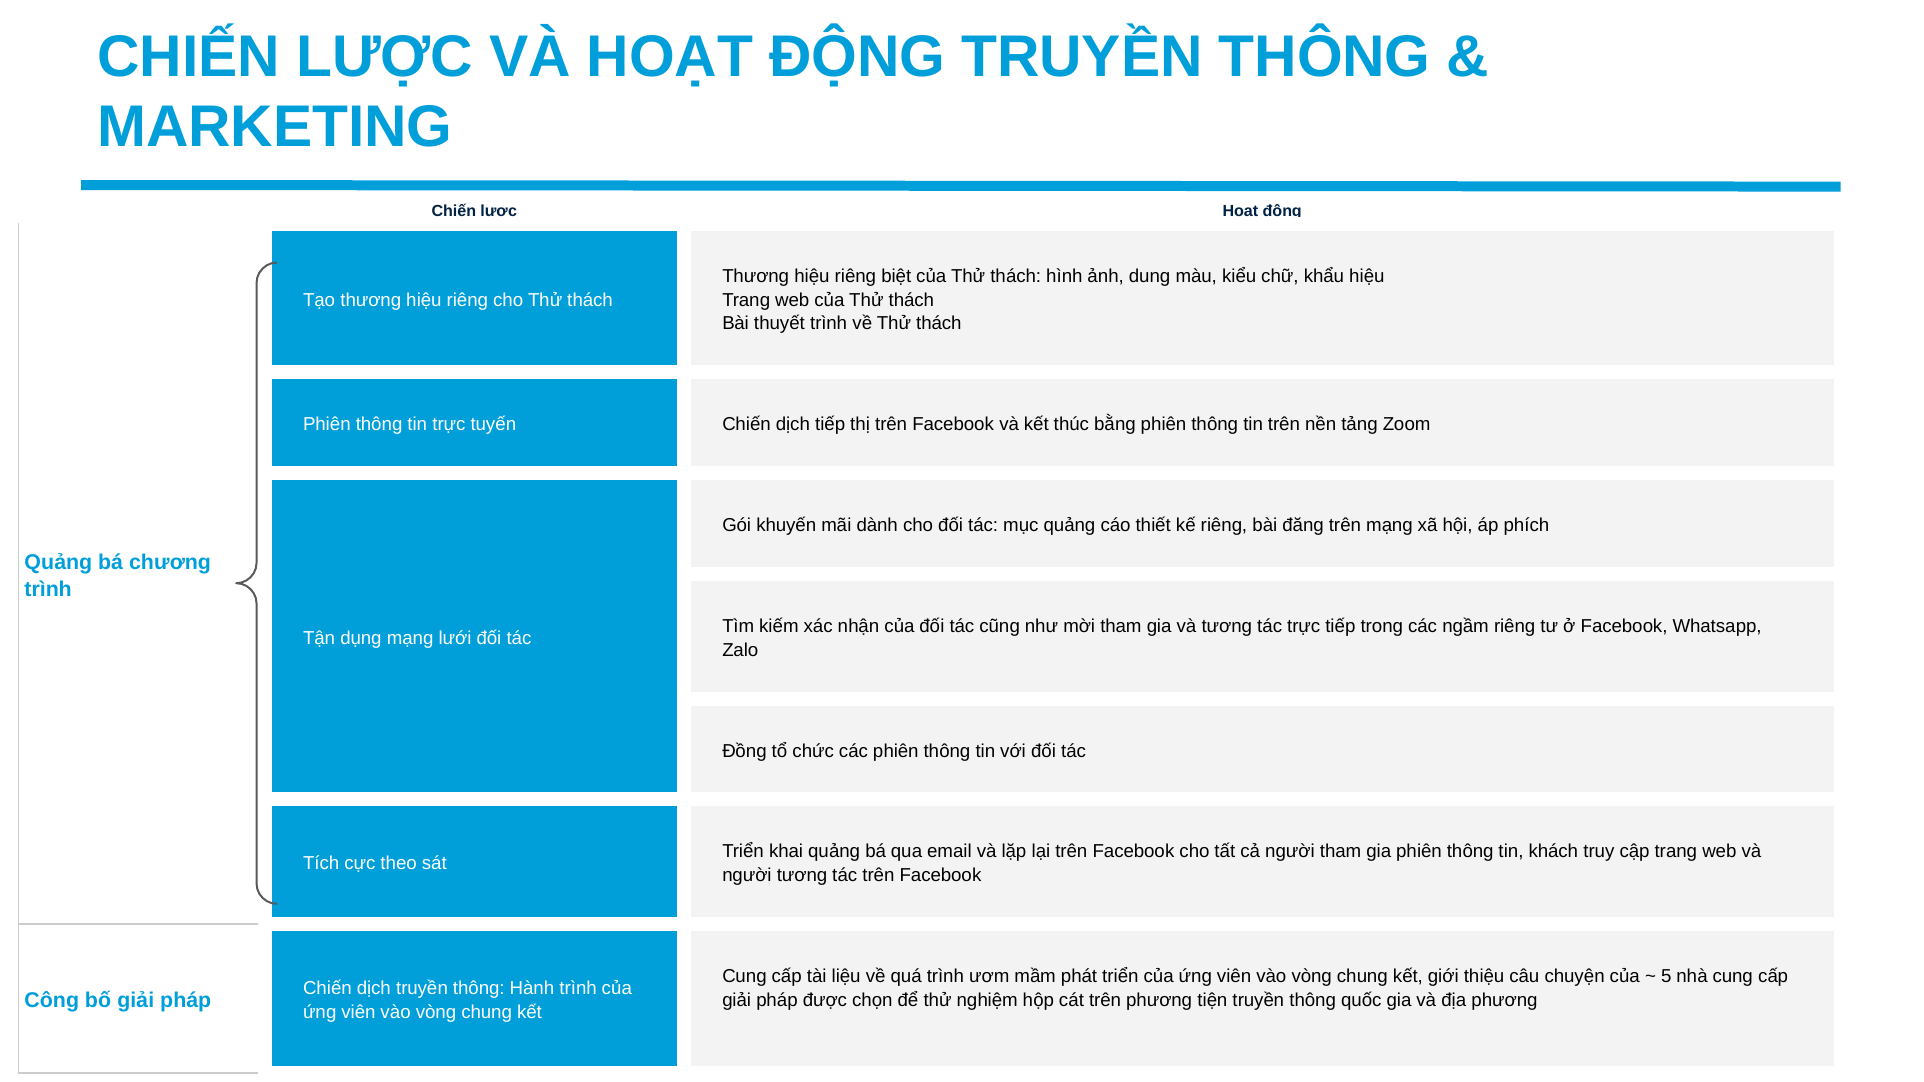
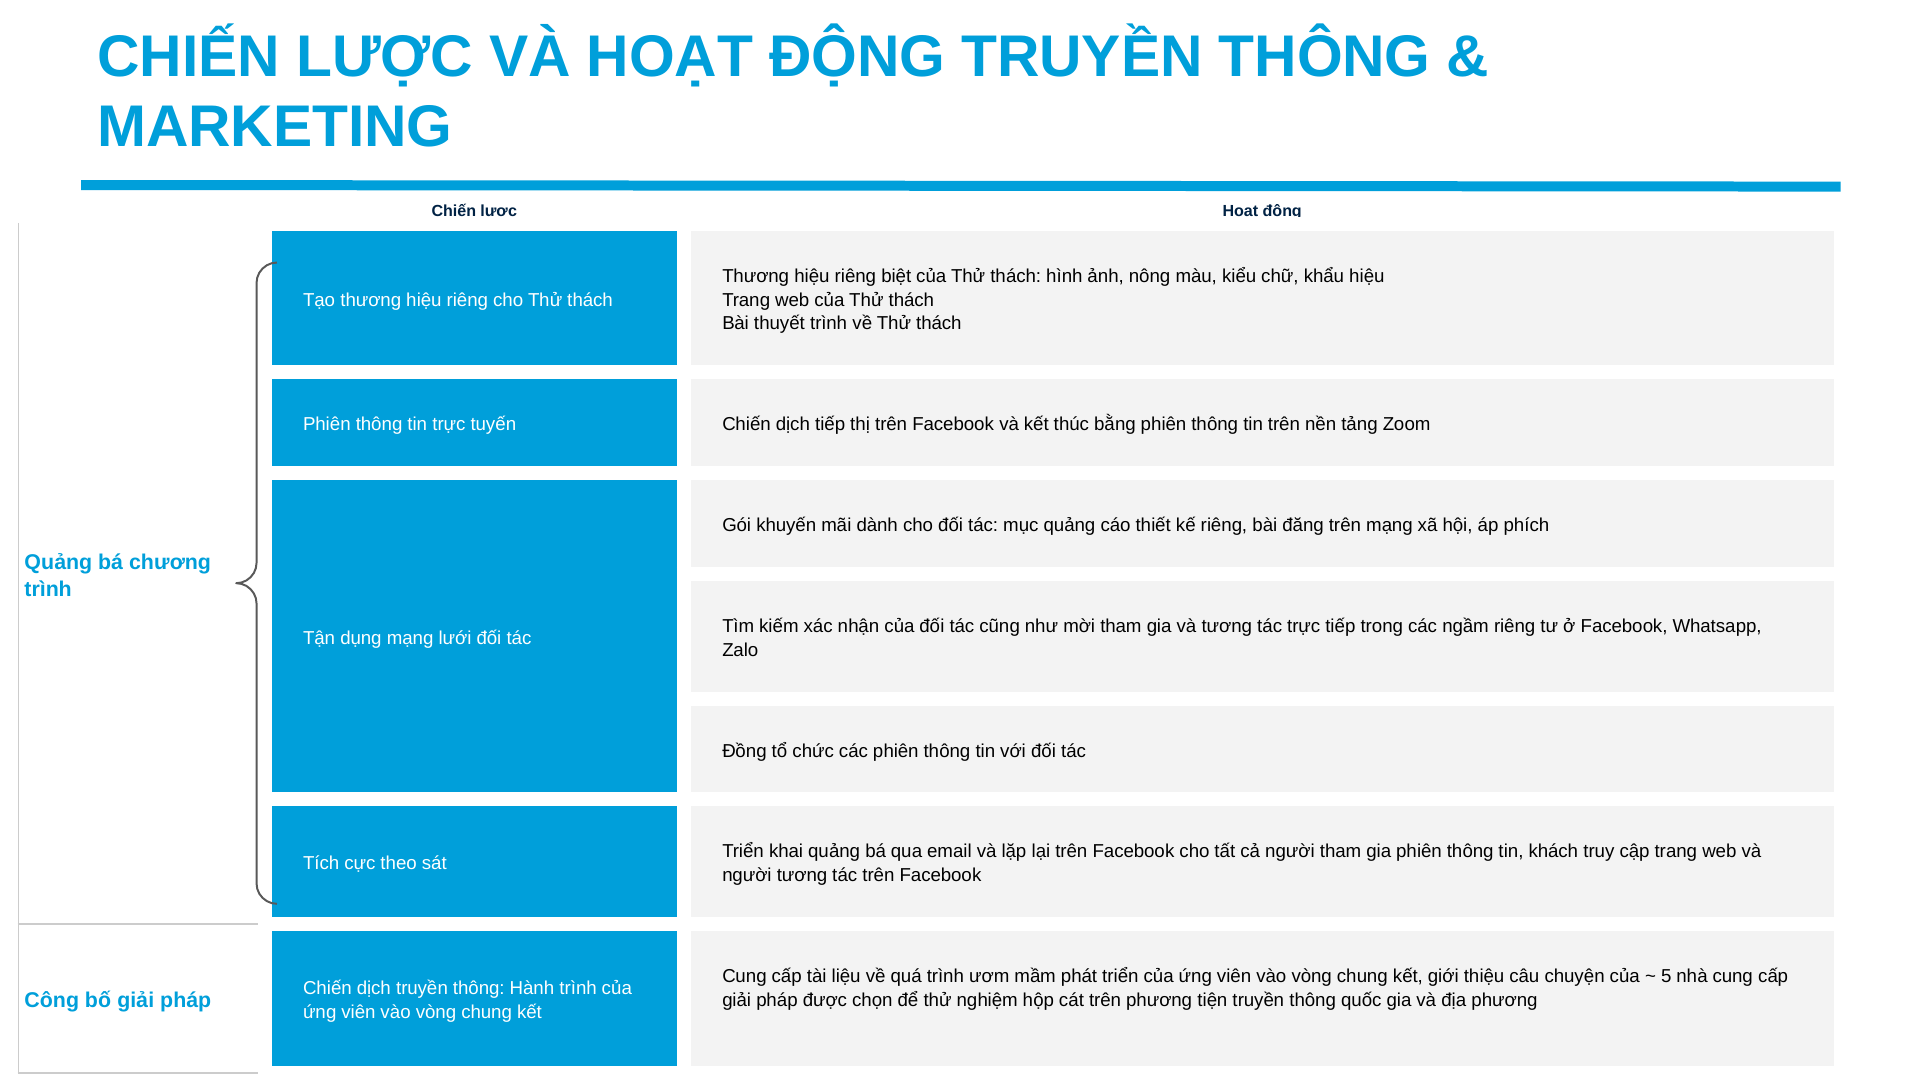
dung: dung -> nông
